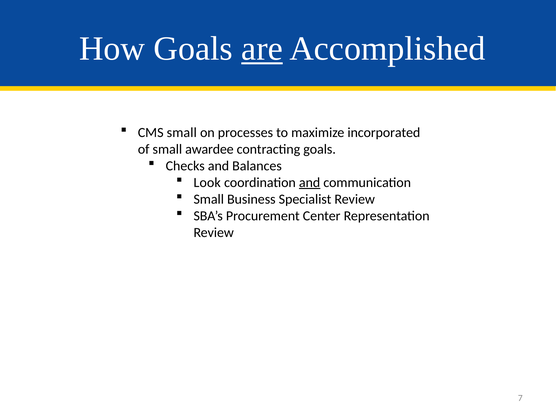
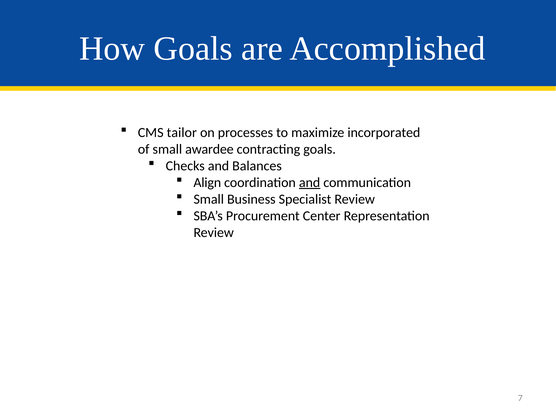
are underline: present -> none
CMS small: small -> tailor
Look: Look -> Align
